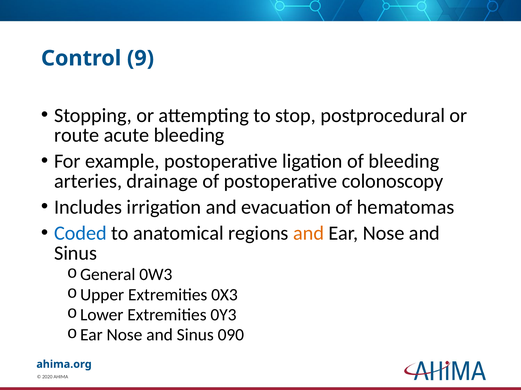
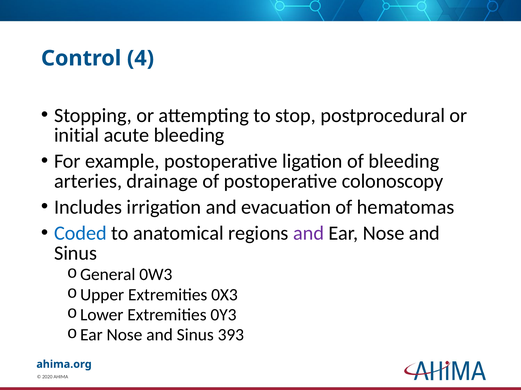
9: 9 -> 4
route: route -> initial
and at (309, 234) colour: orange -> purple
090: 090 -> 393
